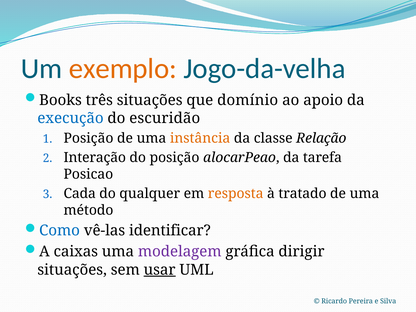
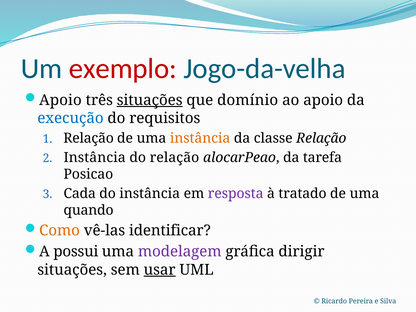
exemplo colour: orange -> red
Books at (60, 100): Books -> Apoio
situações at (150, 100) underline: none -> present
escuridão: escuridão -> requisitos
Posição at (89, 138): Posição -> Relação
Interação at (95, 158): Interação -> Instância
do posição: posição -> relação
do qualquer: qualquer -> instância
resposta colour: orange -> purple
método: método -> quando
Como colour: blue -> orange
caixas: caixas -> possui
